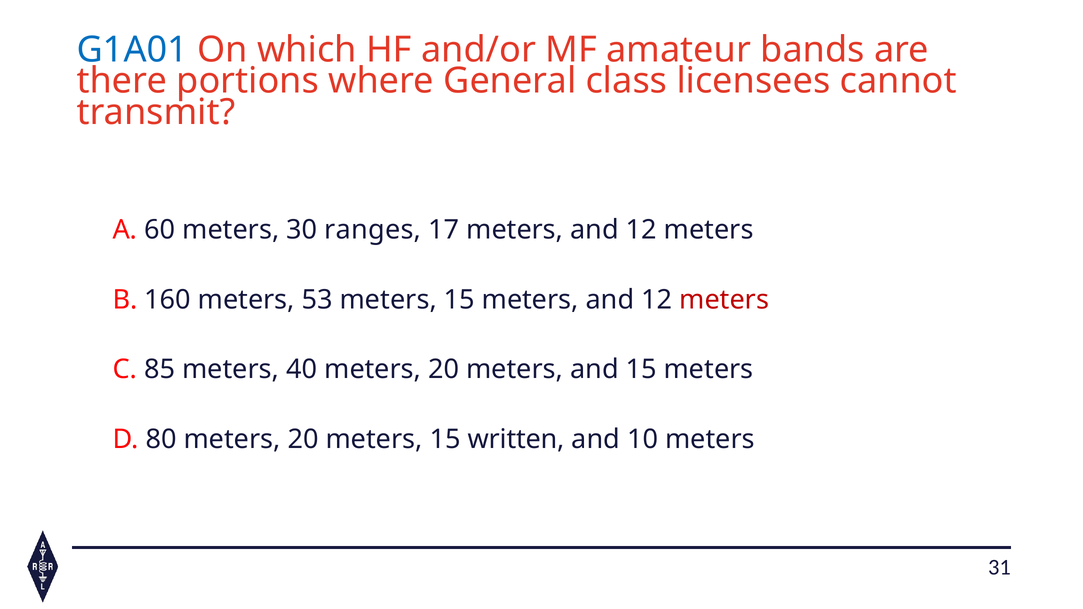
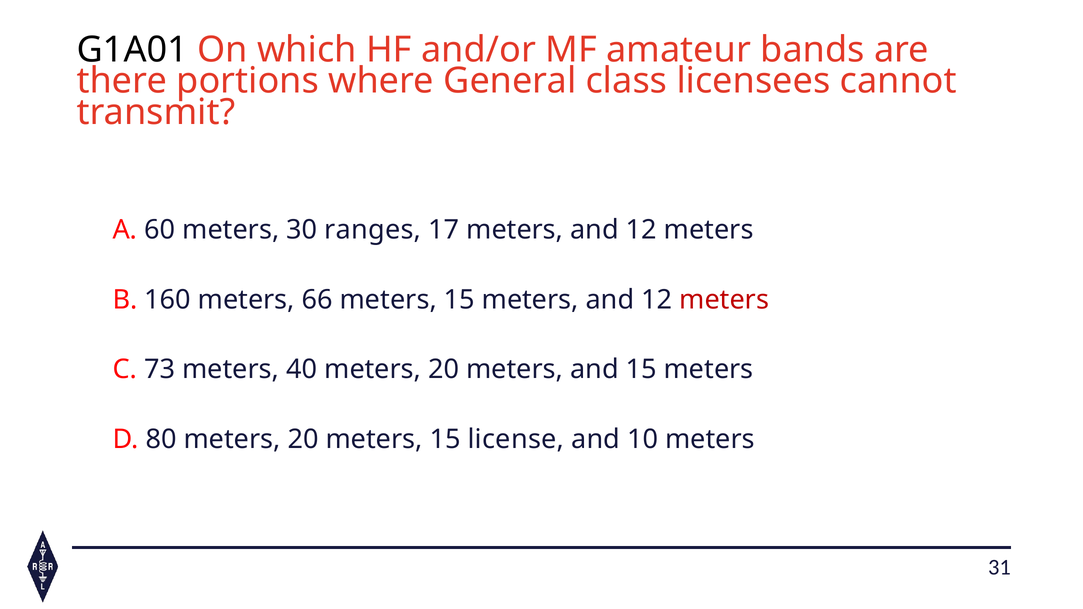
G1A01 colour: blue -> black
53: 53 -> 66
85: 85 -> 73
written: written -> license
